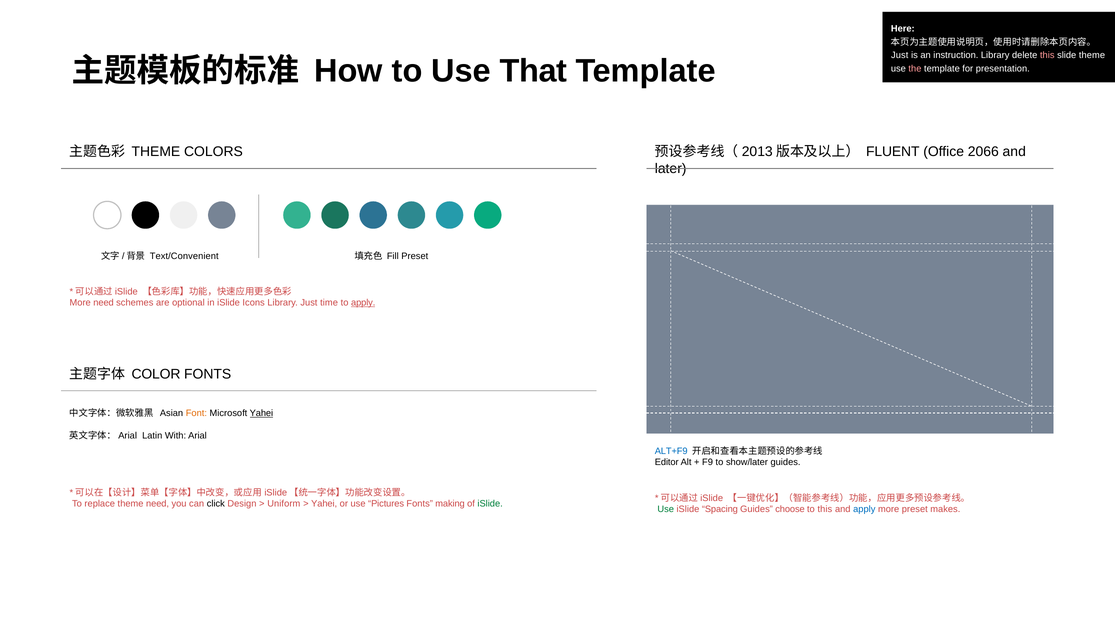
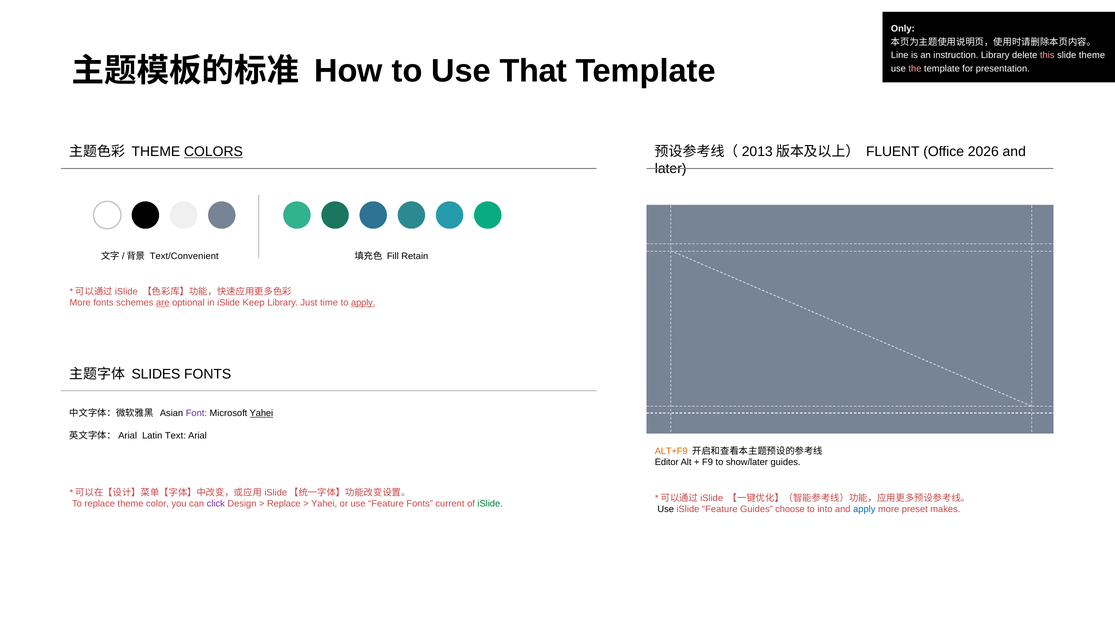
Here: Here -> Only
Just at (900, 55): Just -> Line
2066: 2066 -> 2026
COLORS underline: none -> present
Fill Preset: Preset -> Retain
More need: need -> fonts
are underline: none -> present
Icons: Icons -> Keep
COLOR: COLOR -> SLIDES
Font colour: orange -> purple
With: With -> Text
ALT+F9 colour: blue -> orange
theme need: need -> color
click colour: black -> purple
Uniform at (284, 504): Uniform -> Replace
use Pictures: Pictures -> Feature
making: making -> current
Use at (666, 510) colour: green -> black
iSlide Spacing: Spacing -> Feature
to this: this -> into
